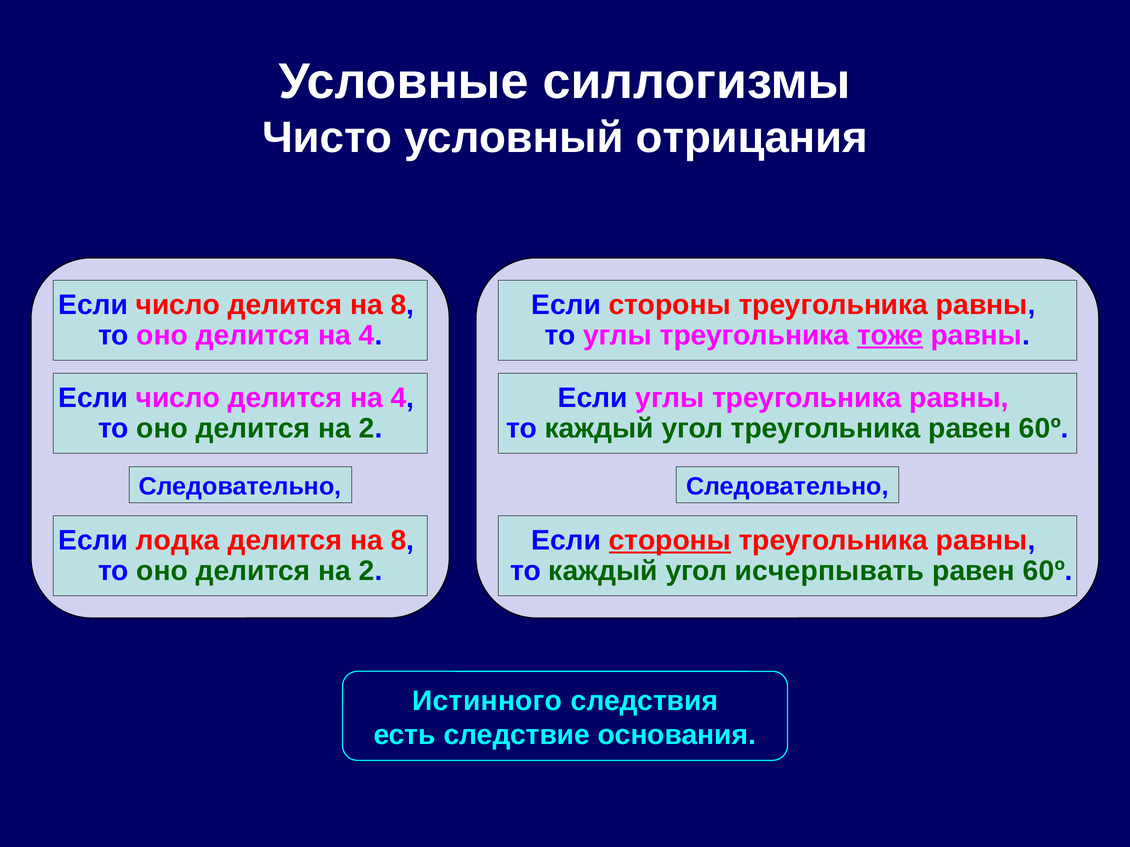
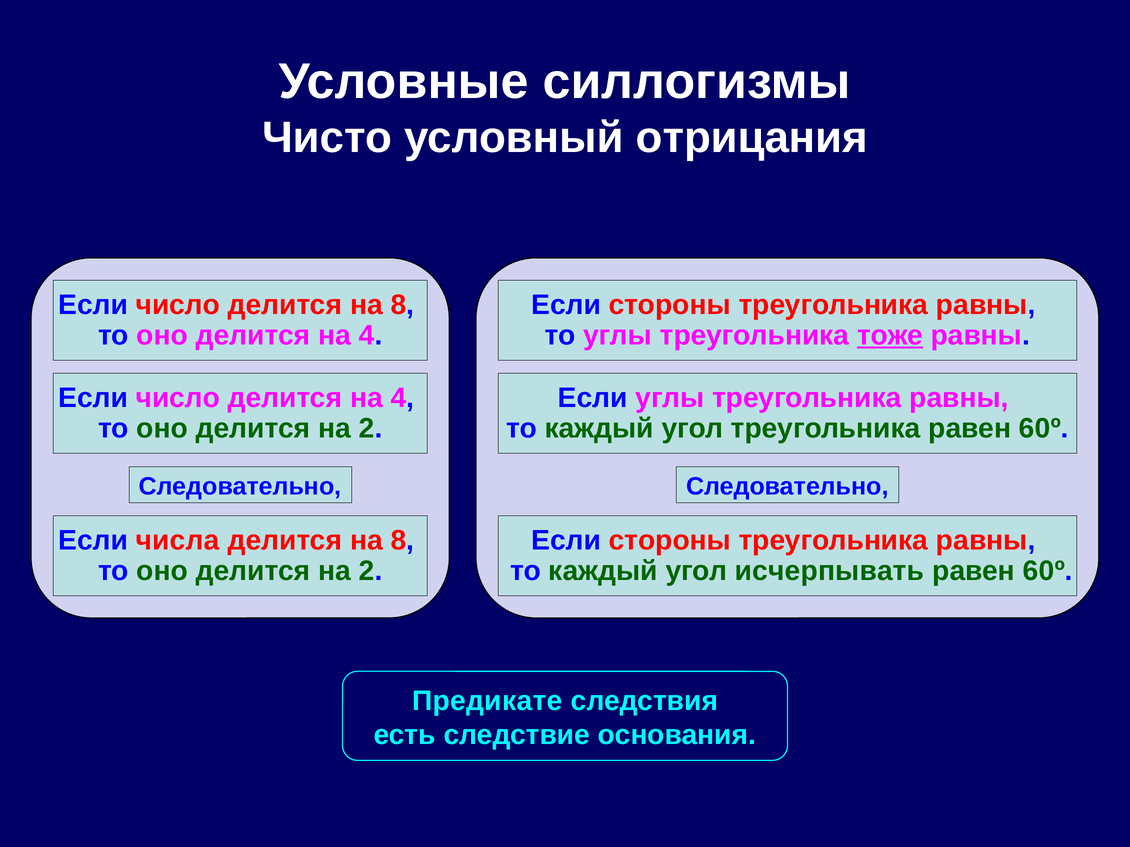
лодка: лодка -> числа
стороны at (670, 541) underline: present -> none
Истинного: Истинного -> Предикате
